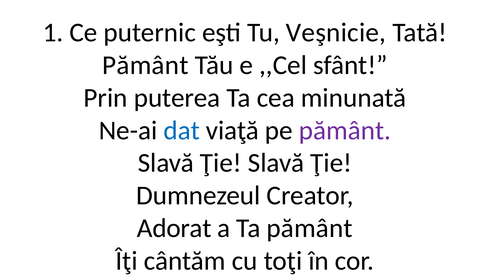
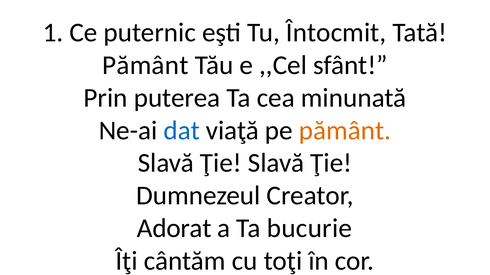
Veşnicie: Veşnicie -> Întocmit
pământ at (345, 131) colour: purple -> orange
Ta pământ: pământ -> bucurie
